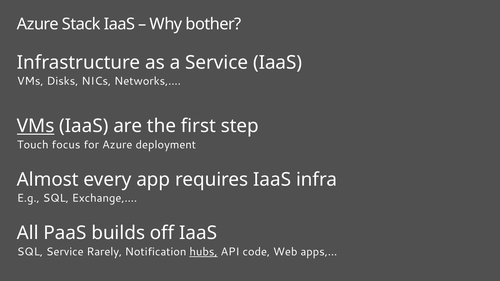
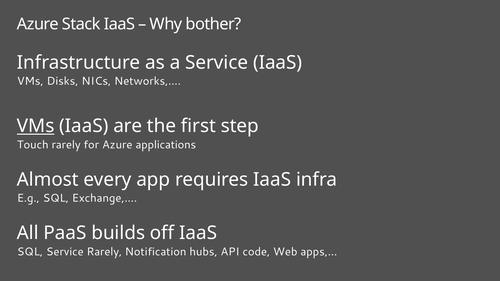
Touch focus: focus -> rarely
deployment: deployment -> applications
hubs underline: present -> none
